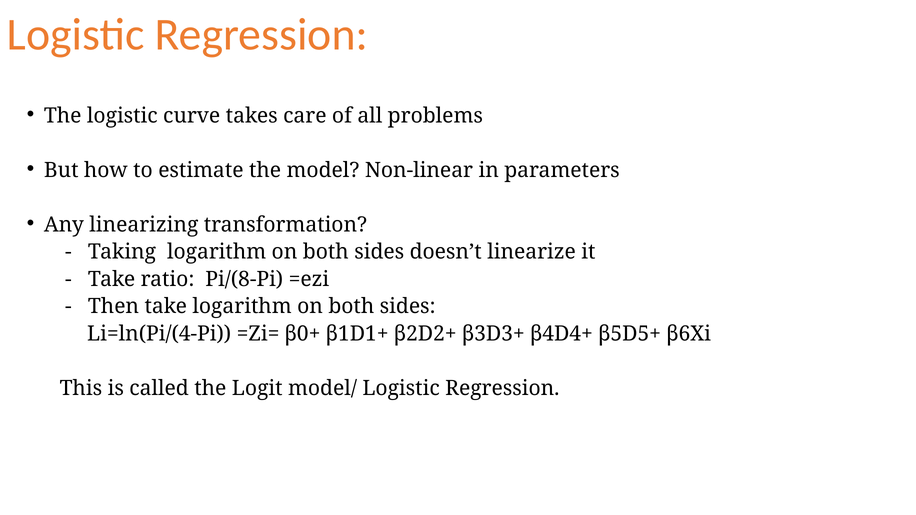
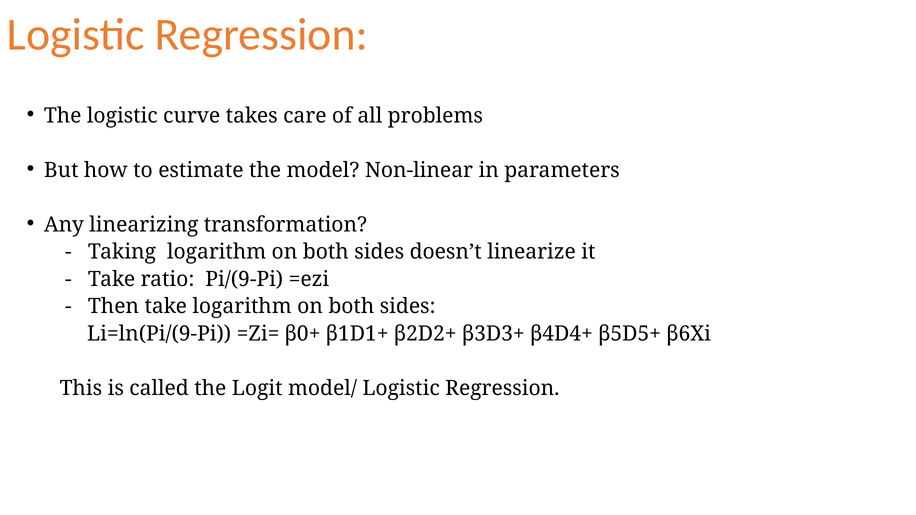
Pi/(8-Pi: Pi/(8-Pi -> Pi/(9-Pi
Li=ln(Pi/(4-Pi: Li=ln(Pi/(4-Pi -> Li=ln(Pi/(9-Pi
